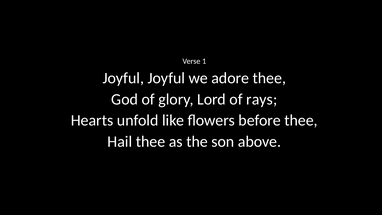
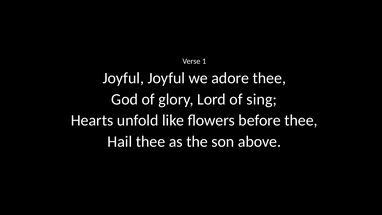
rays: rays -> sing
